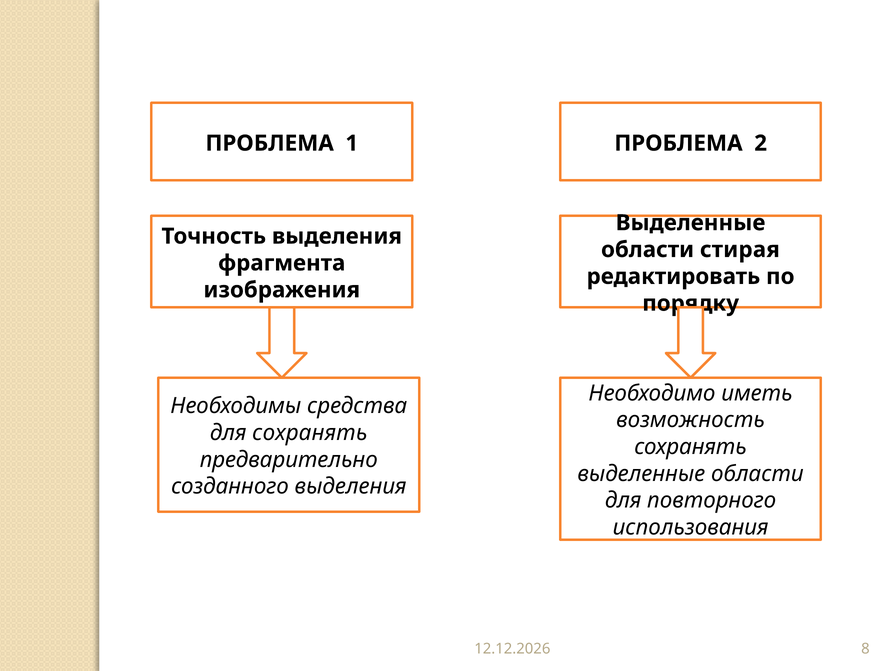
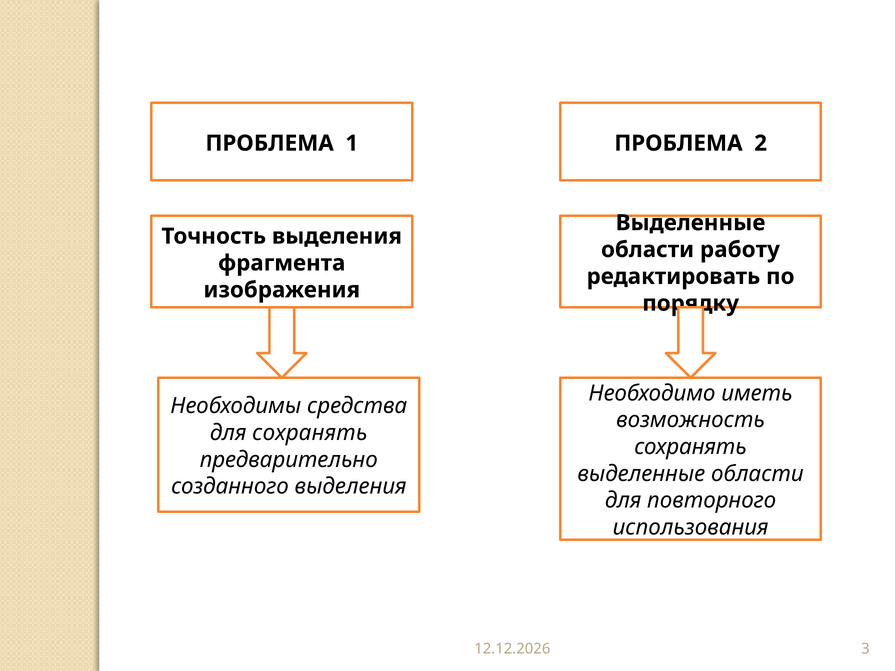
стирая: стирая -> работу
8: 8 -> 3
